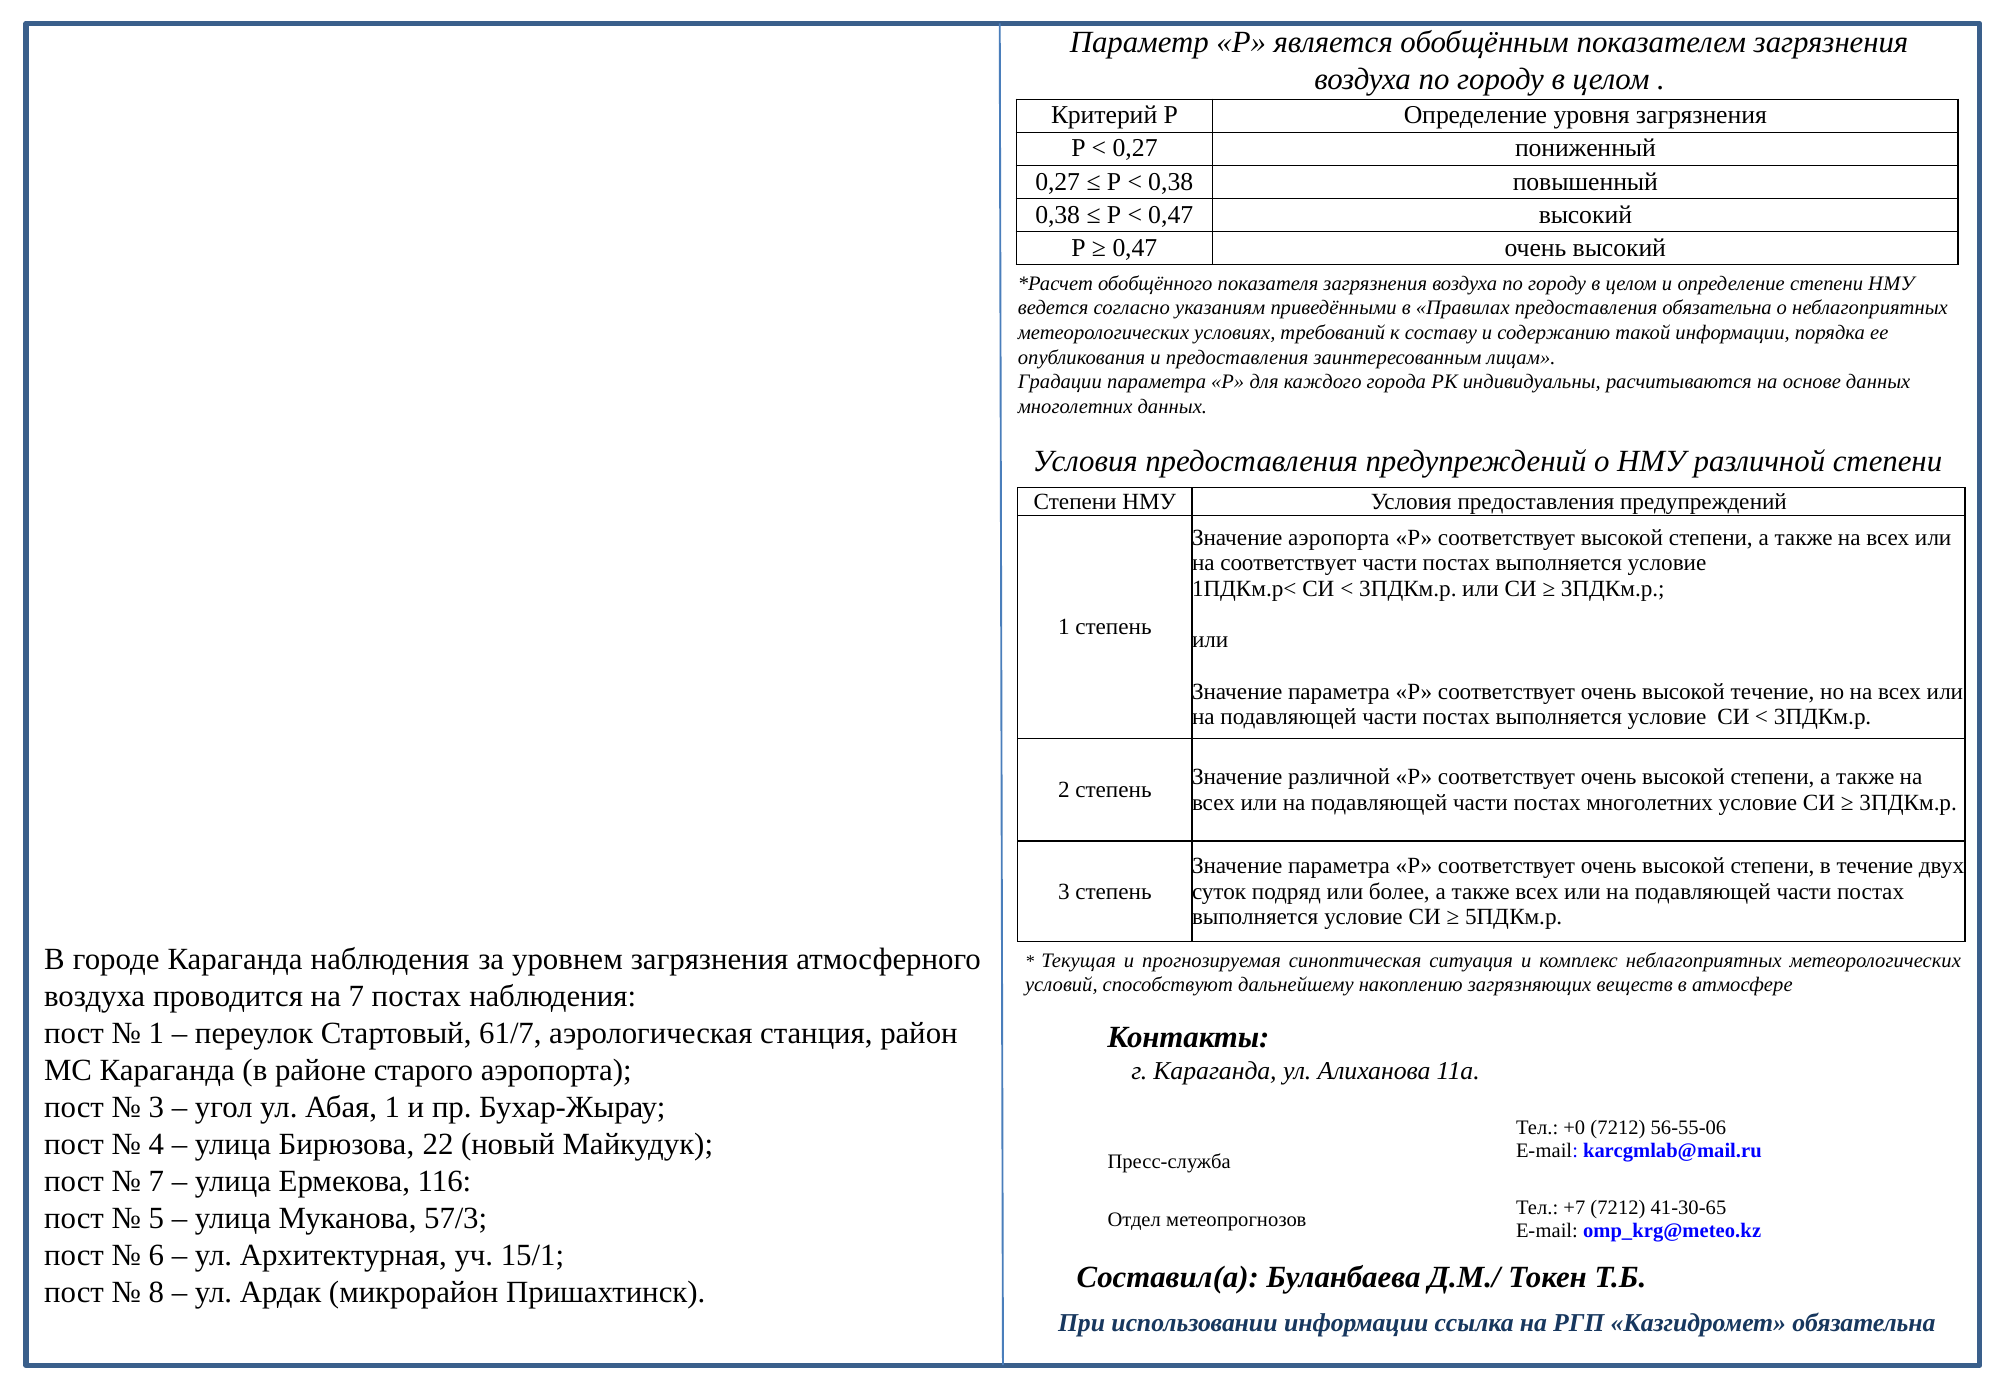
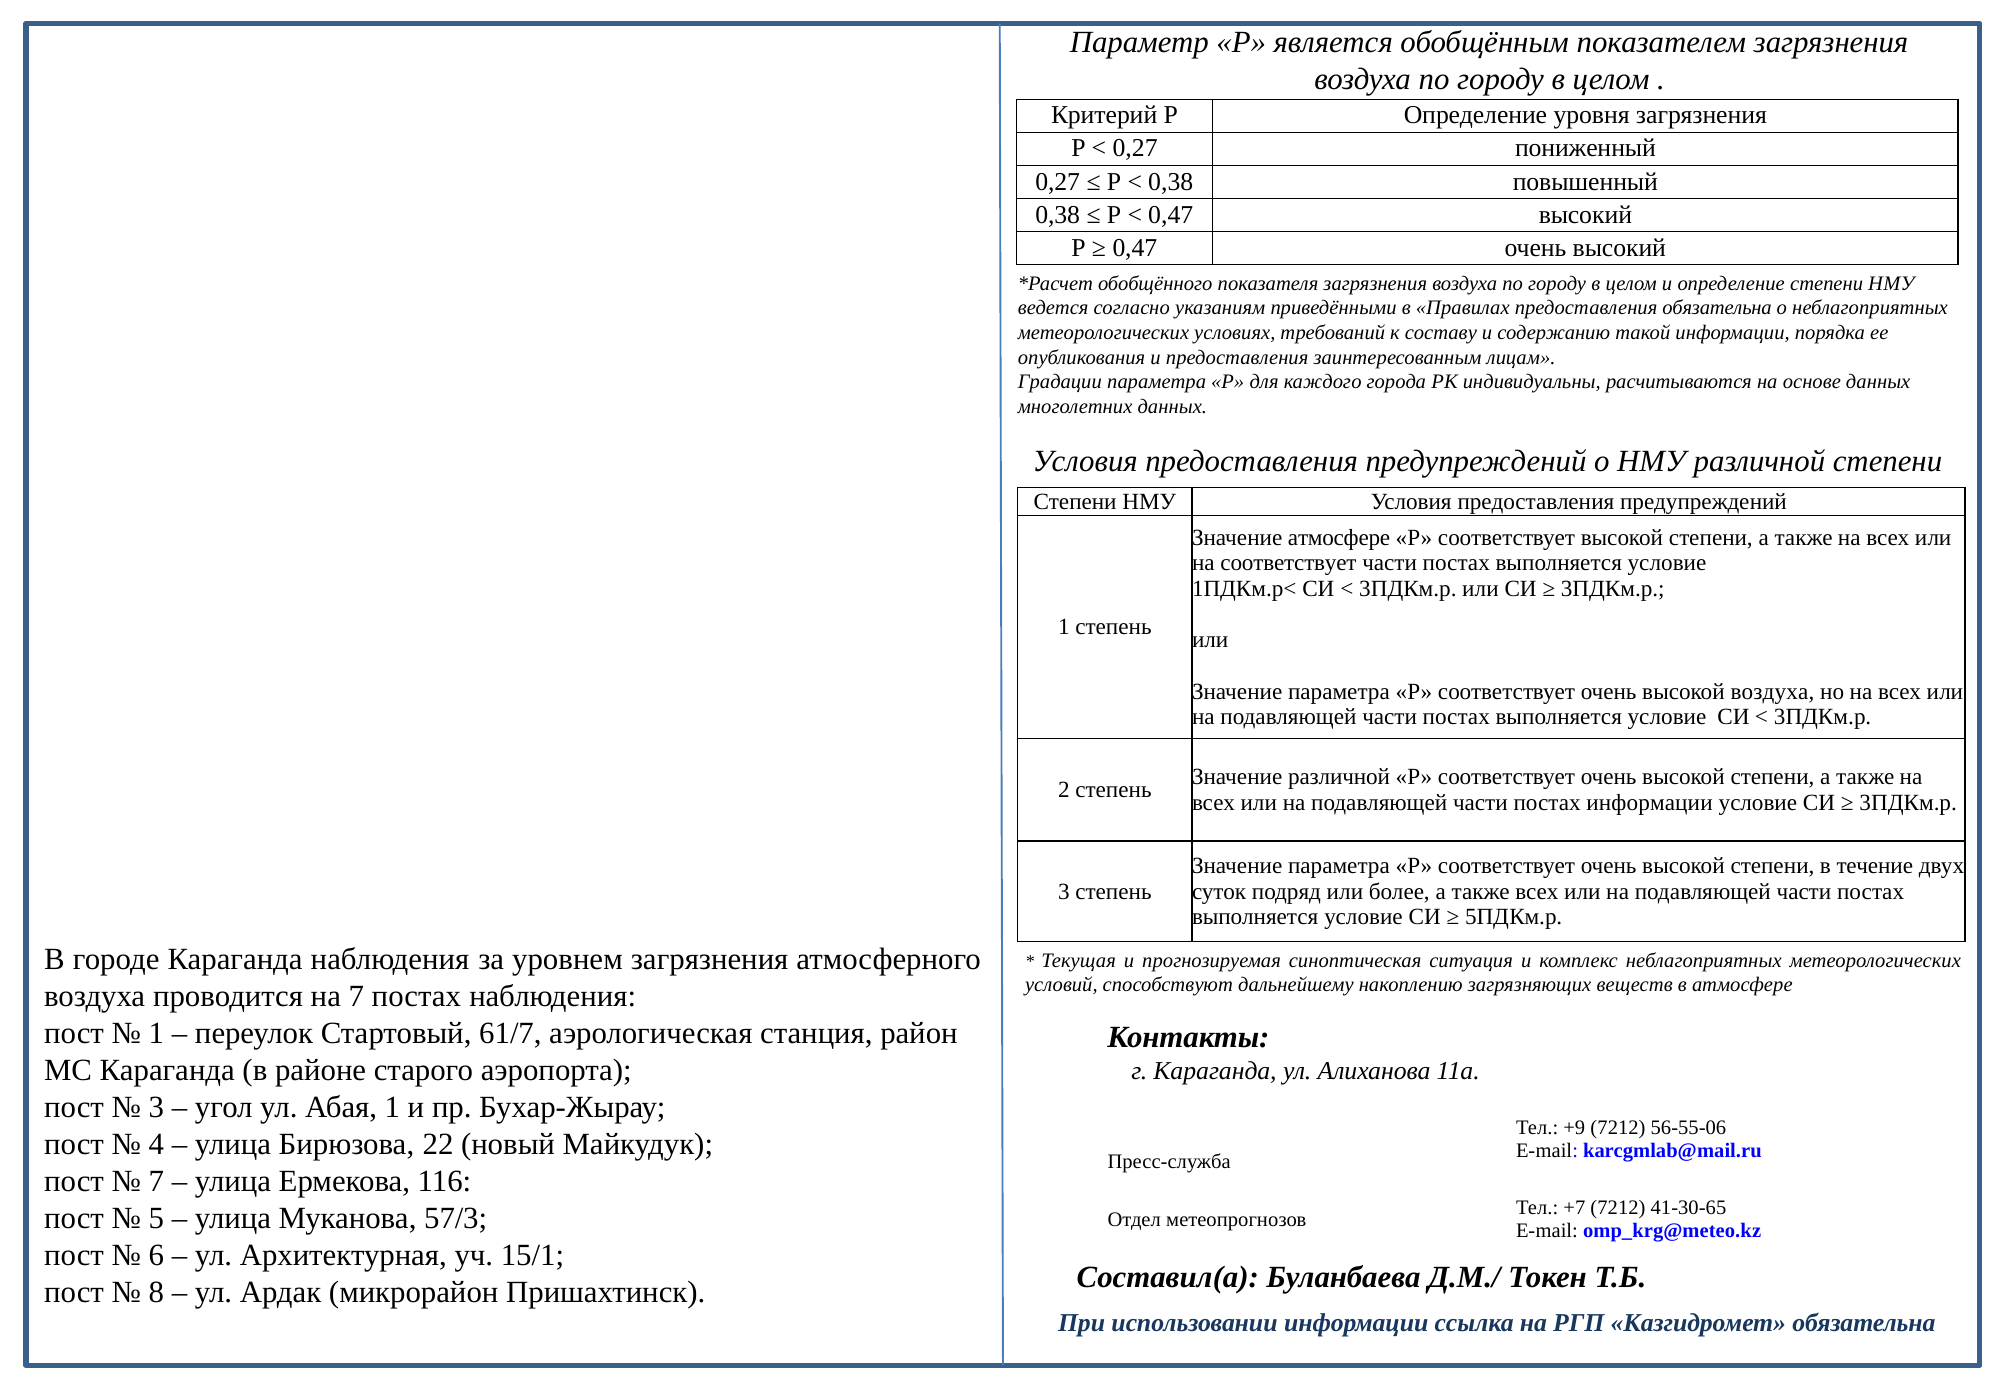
Значение аэропорта: аэропорта -> атмосфере
высокой течение: течение -> воздуха
постах многолетних: многолетних -> информации
+0: +0 -> +9
